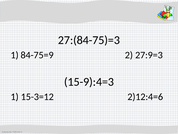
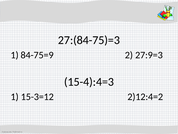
15-9):4=3: 15-9):4=3 -> 15-4):4=3
2)12:4=6: 2)12:4=6 -> 2)12:4=2
